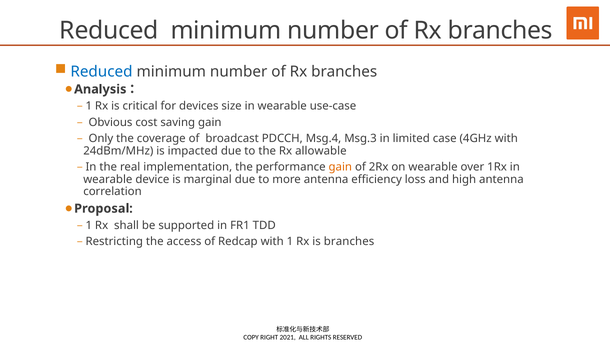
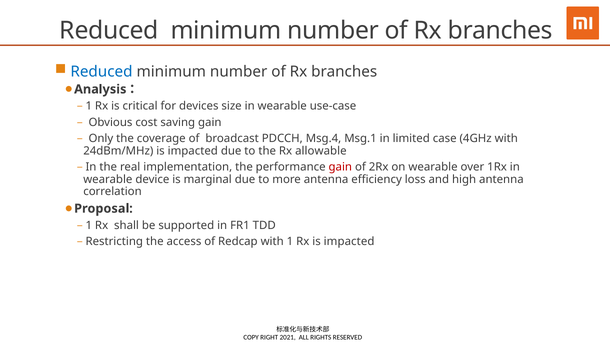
Msg.3: Msg.3 -> Msg.1
gain at (340, 167) colour: orange -> red
Rx is branches: branches -> impacted
